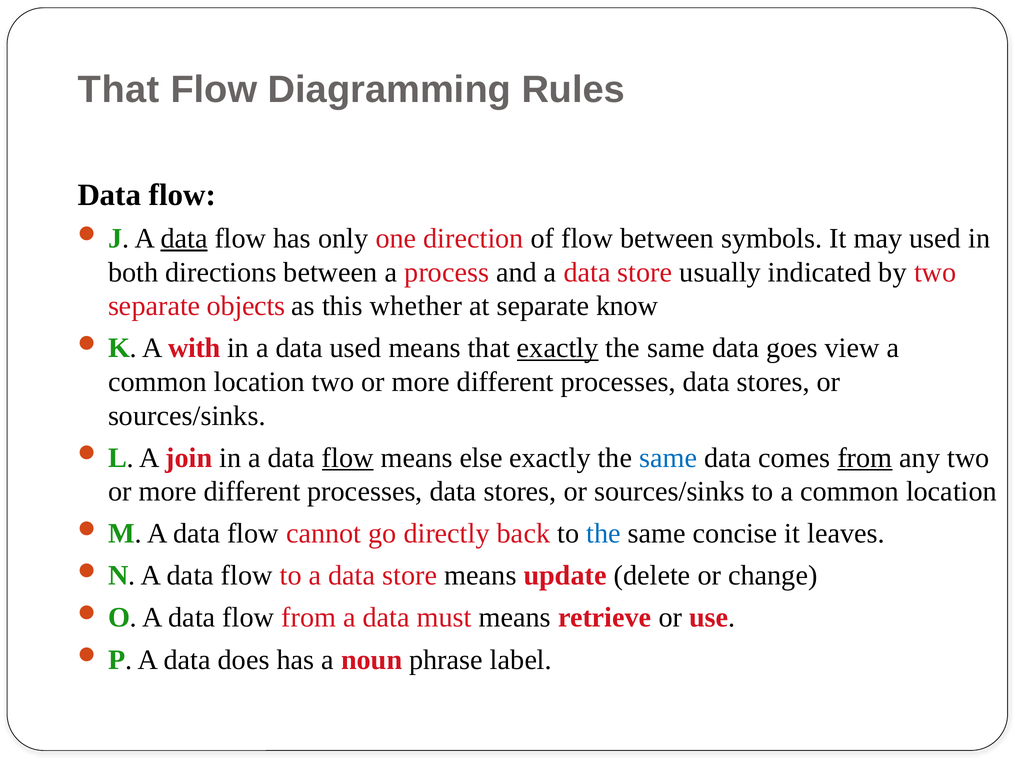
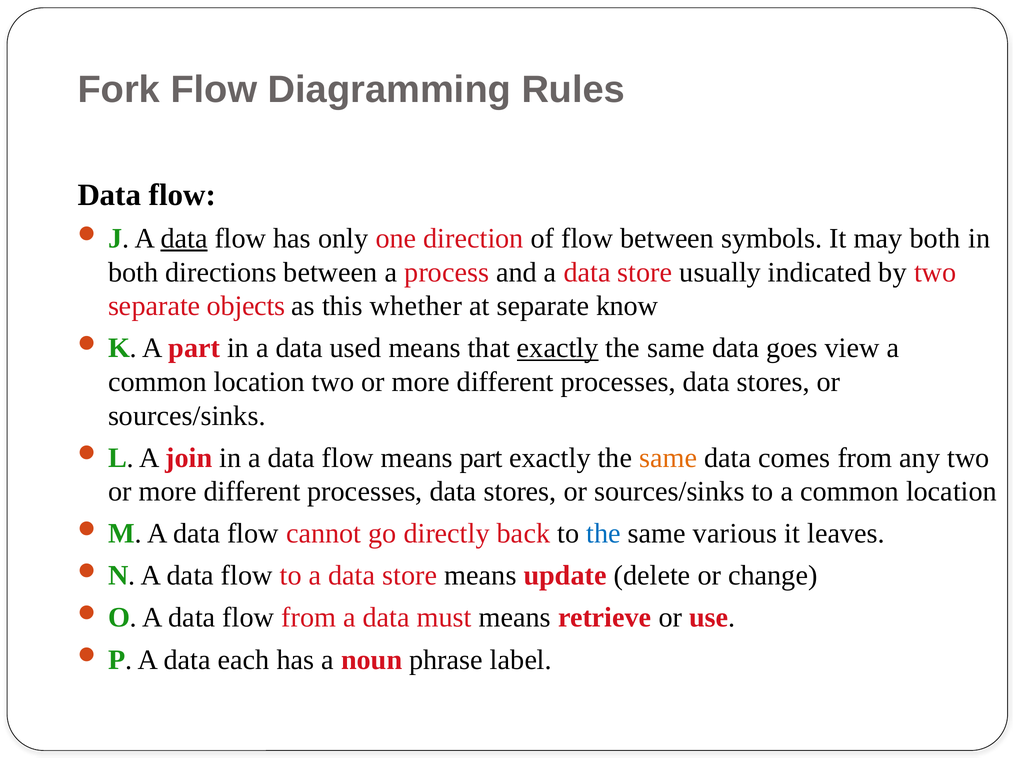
That at (119, 90): That -> Fork
may used: used -> both
A with: with -> part
flow at (348, 458) underline: present -> none
means else: else -> part
same at (668, 458) colour: blue -> orange
from at (865, 458) underline: present -> none
concise: concise -> various
does: does -> each
